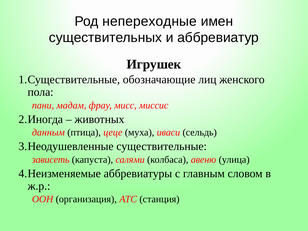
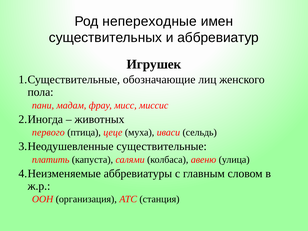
данным: данным -> первого
зависеть: зависеть -> платить
